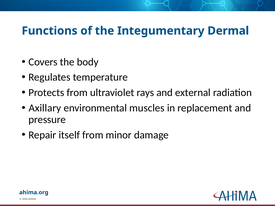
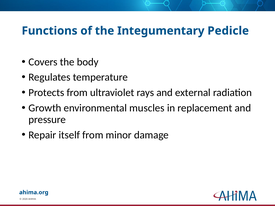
Dermal: Dermal -> Pedicle
Axillary: Axillary -> Growth
